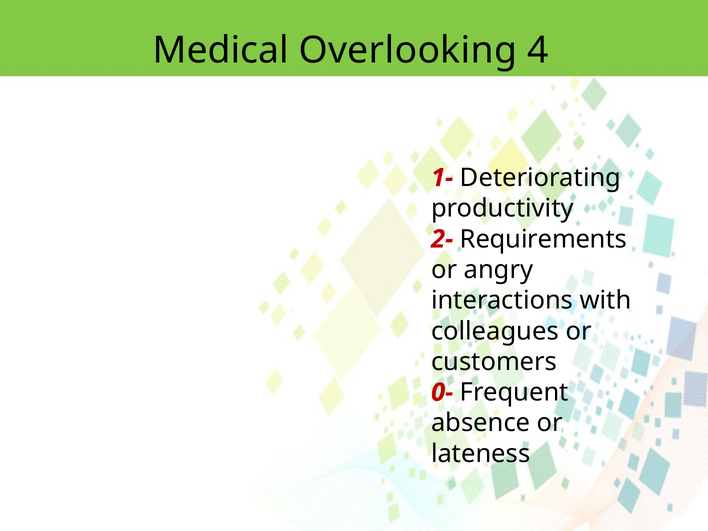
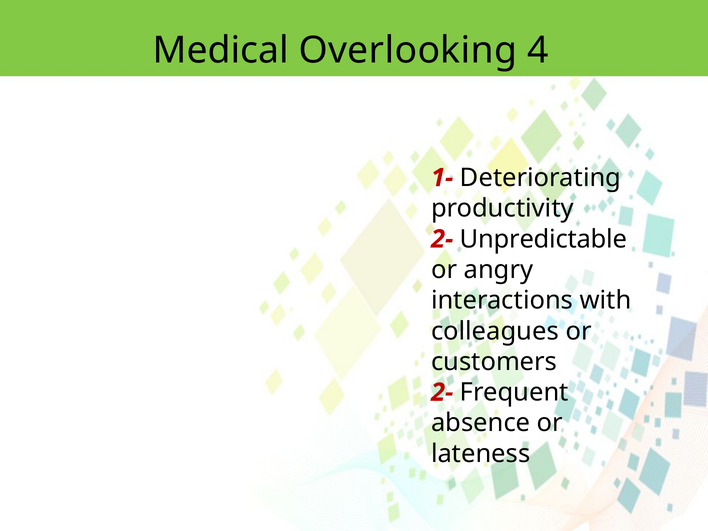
Requirements: Requirements -> Unpredictable
0- at (442, 392): 0- -> 2-
